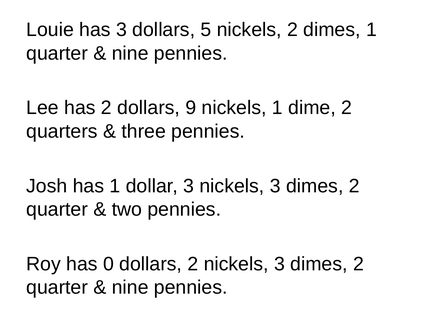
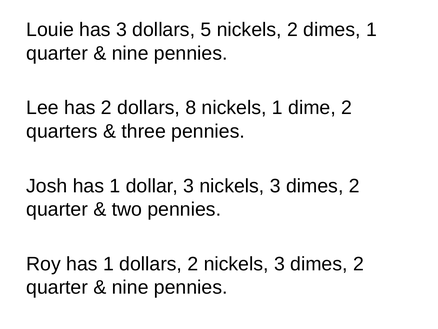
9: 9 -> 8
Roy has 0: 0 -> 1
